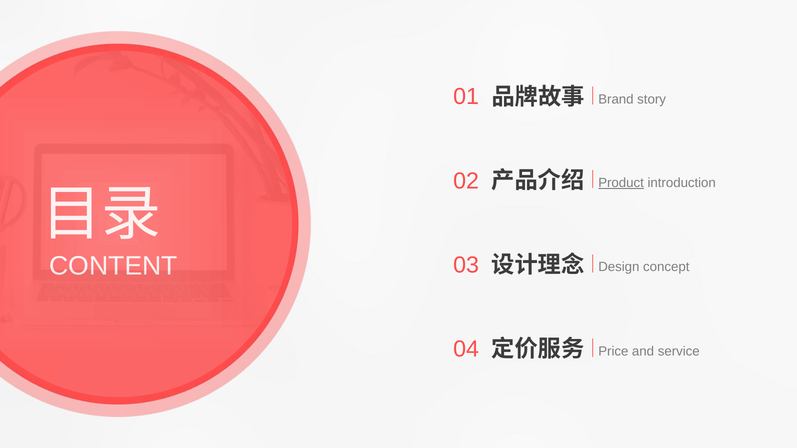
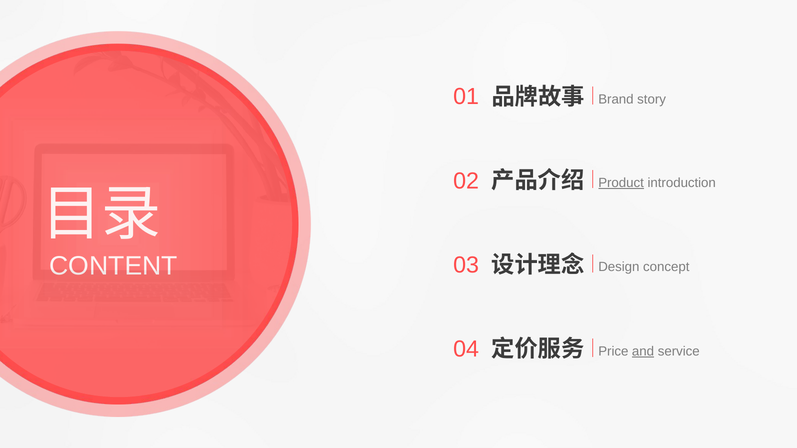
and underline: none -> present
